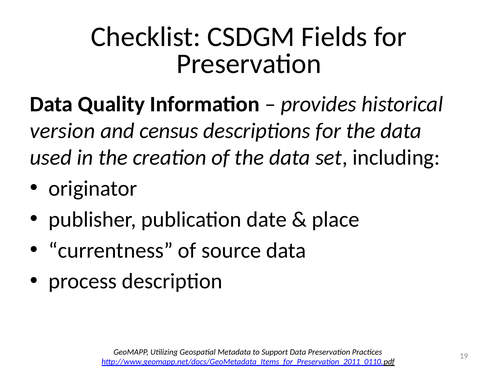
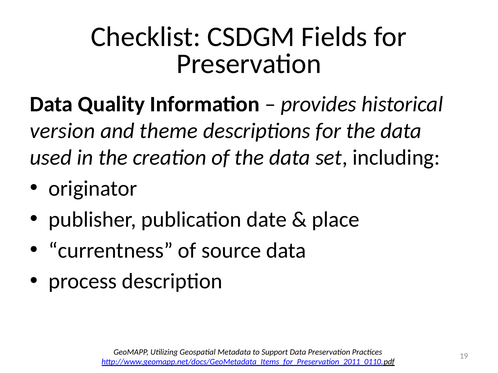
census: census -> theme
